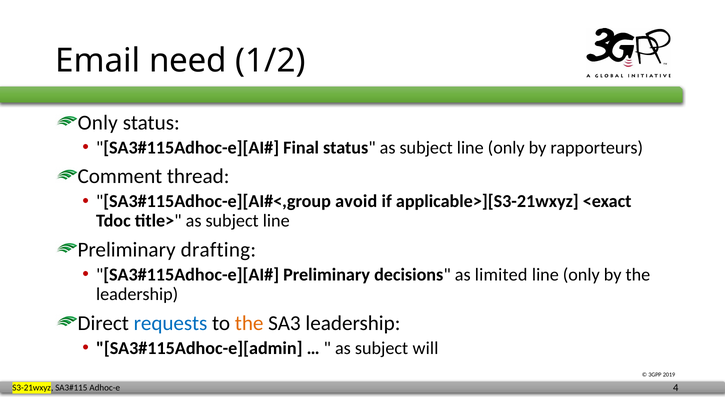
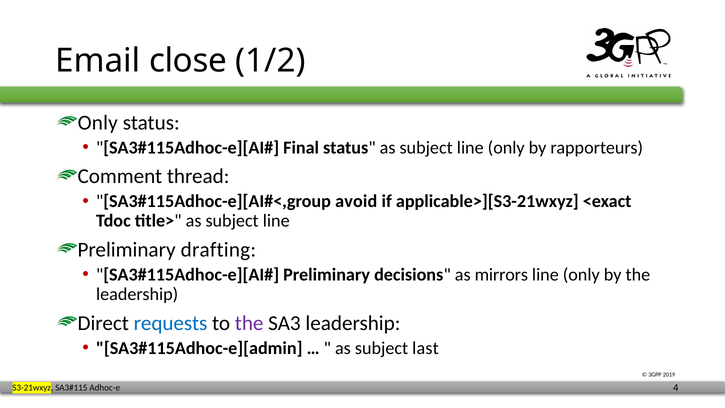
need: need -> close
limited: limited -> mirrors
the at (249, 323) colour: orange -> purple
will: will -> last
